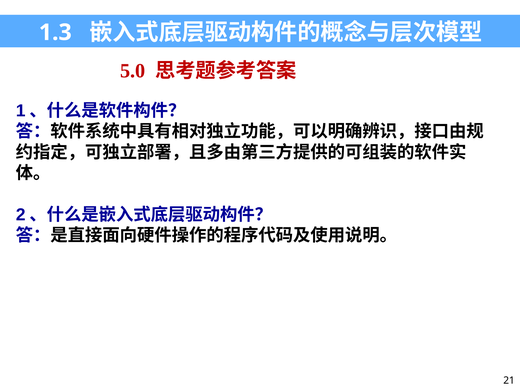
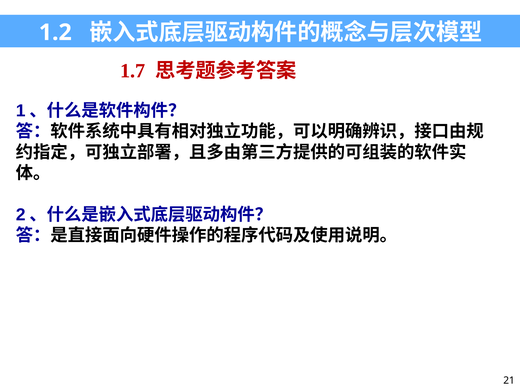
1.3: 1.3 -> 1.2
5.0: 5.0 -> 1.7
